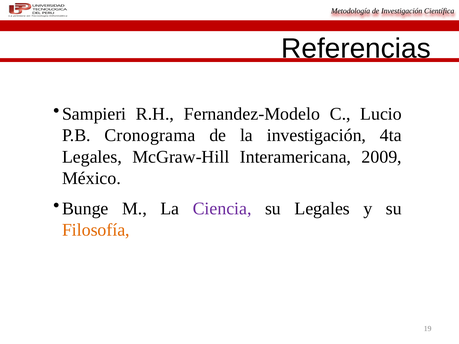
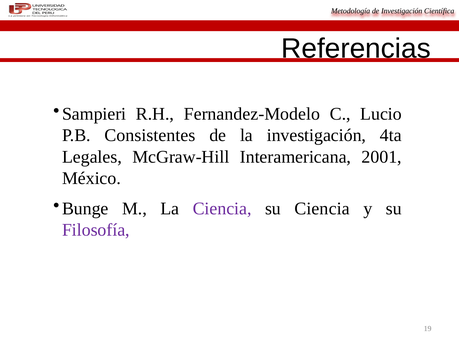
Cronograma: Cronograma -> Consistentes
2009: 2009 -> 2001
su Legales: Legales -> Ciencia
Filosofía colour: orange -> purple
